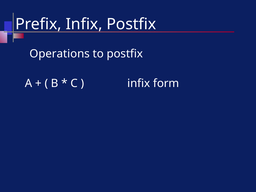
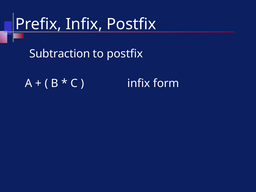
Operations: Operations -> Subtraction
